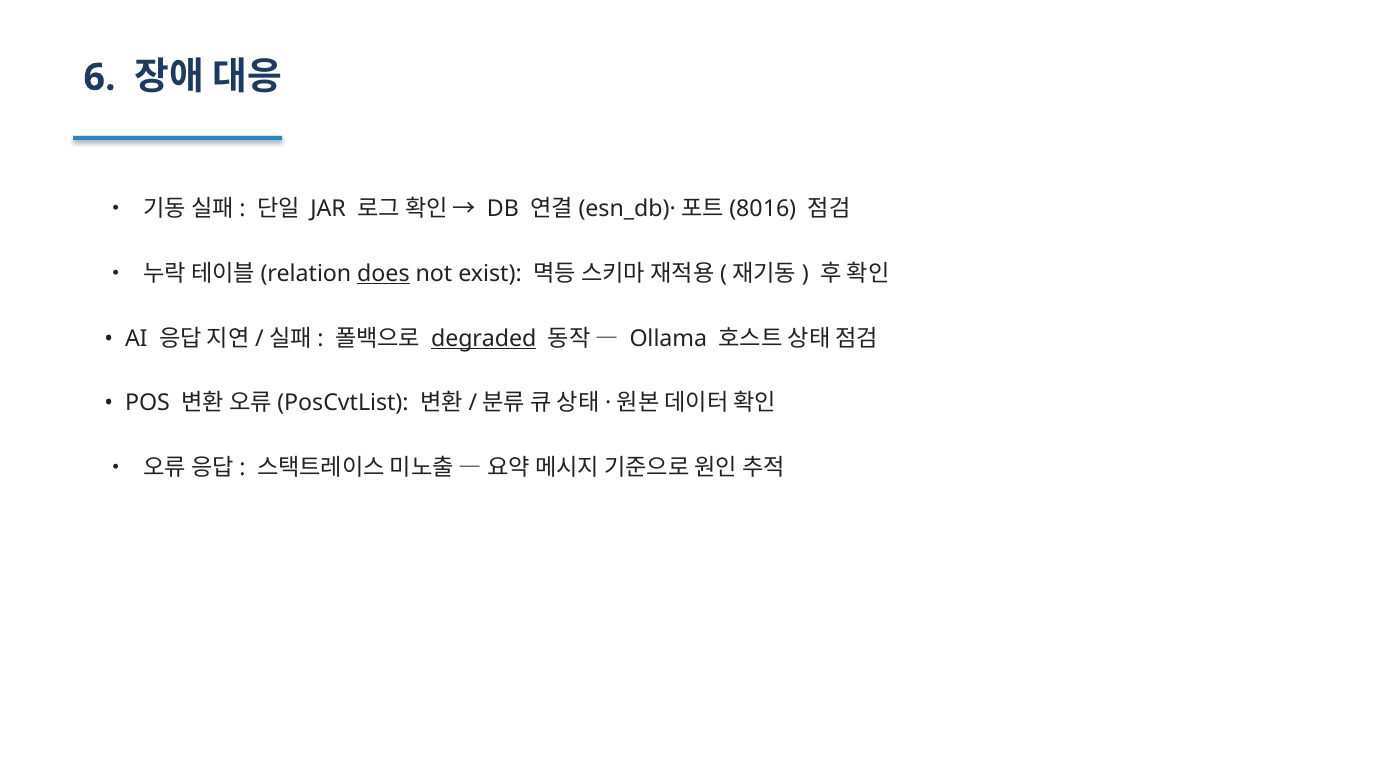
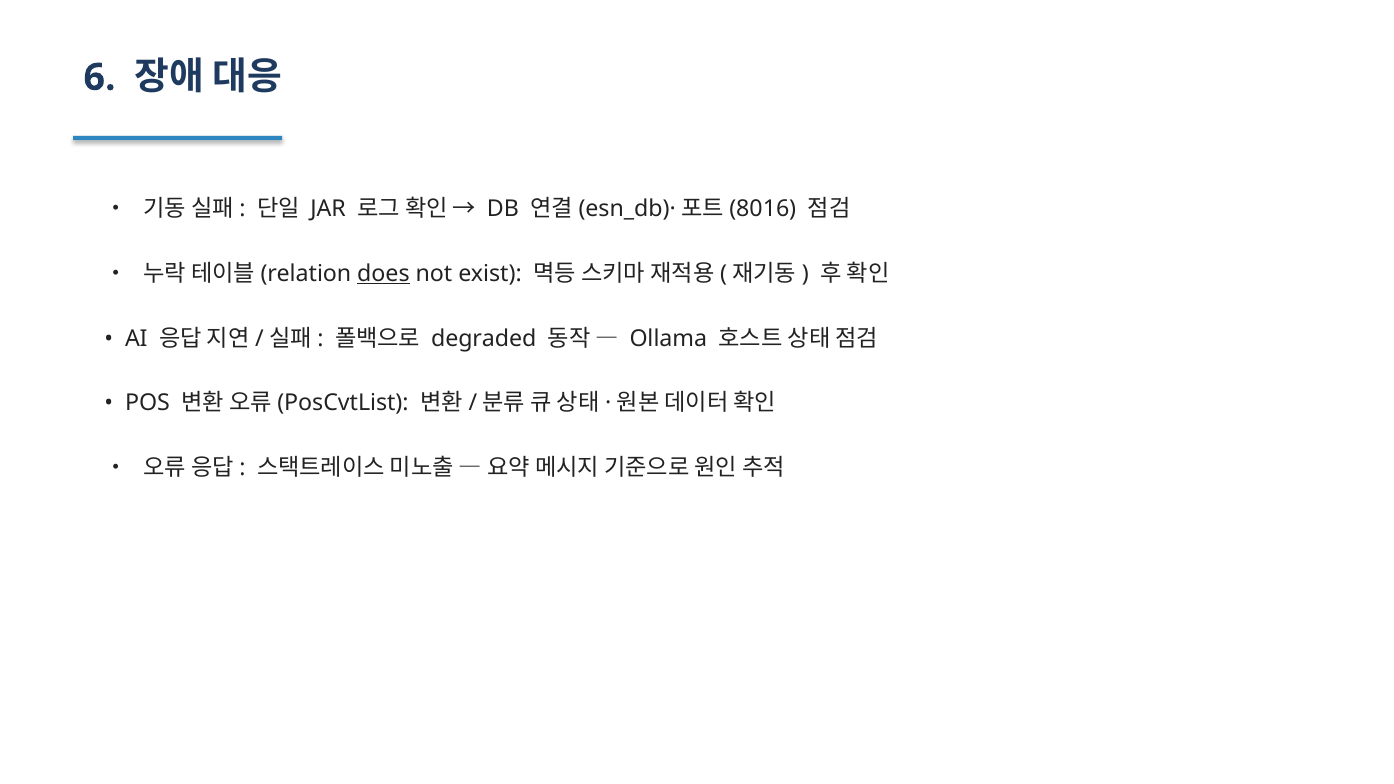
degraded underline: present -> none
